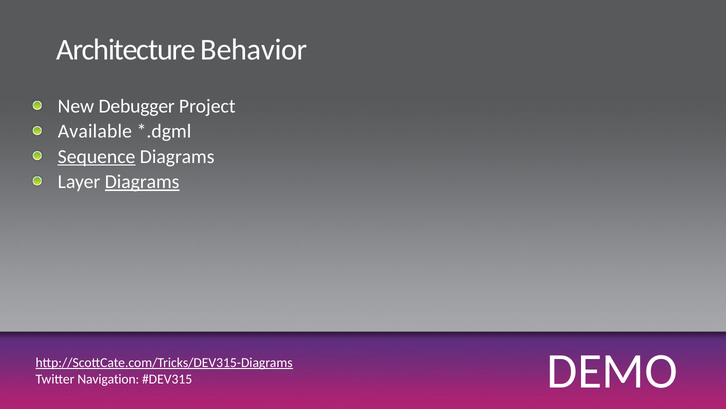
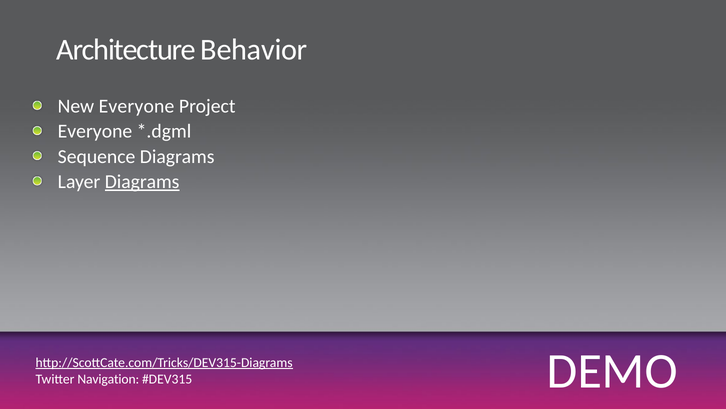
New Debugger: Debugger -> Everyone
Available at (95, 131): Available -> Everyone
Sequence underline: present -> none
